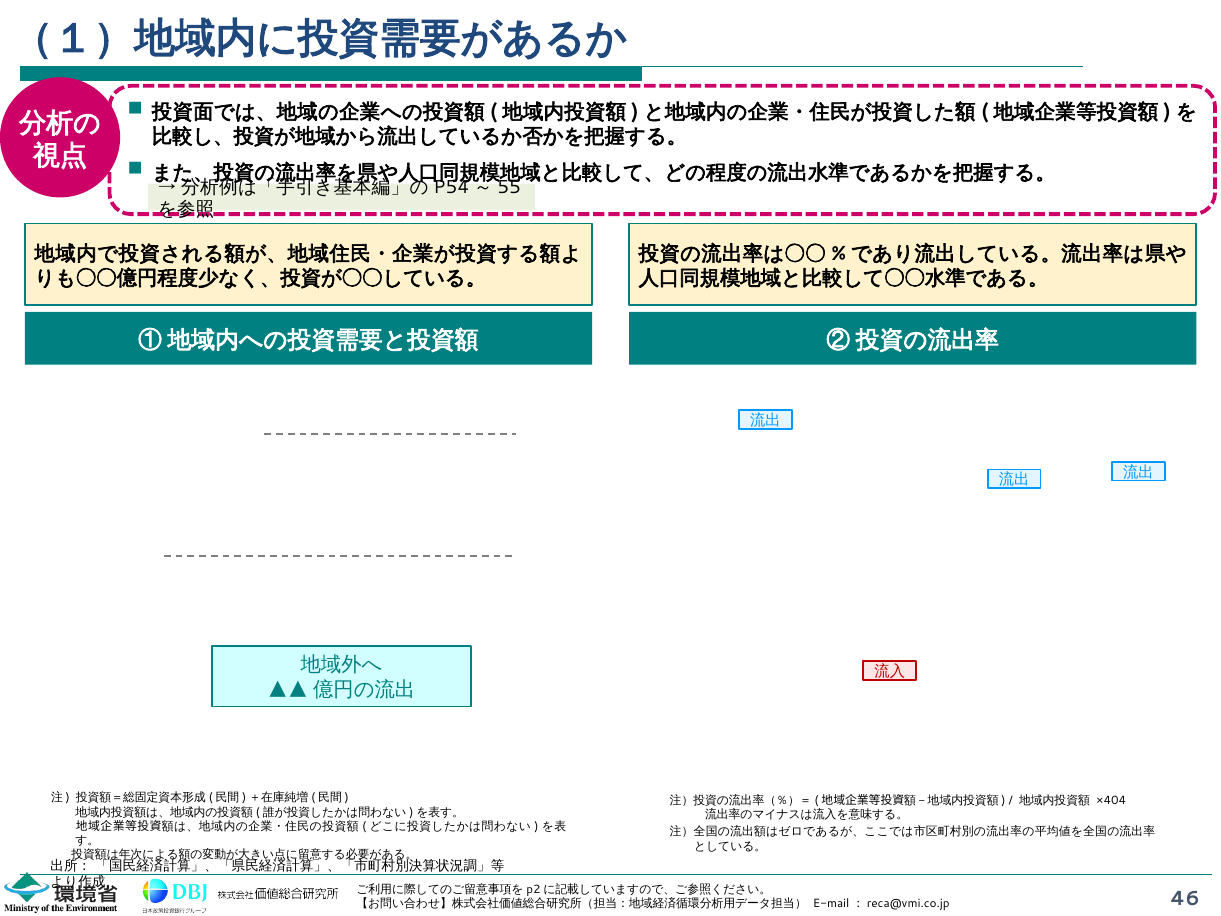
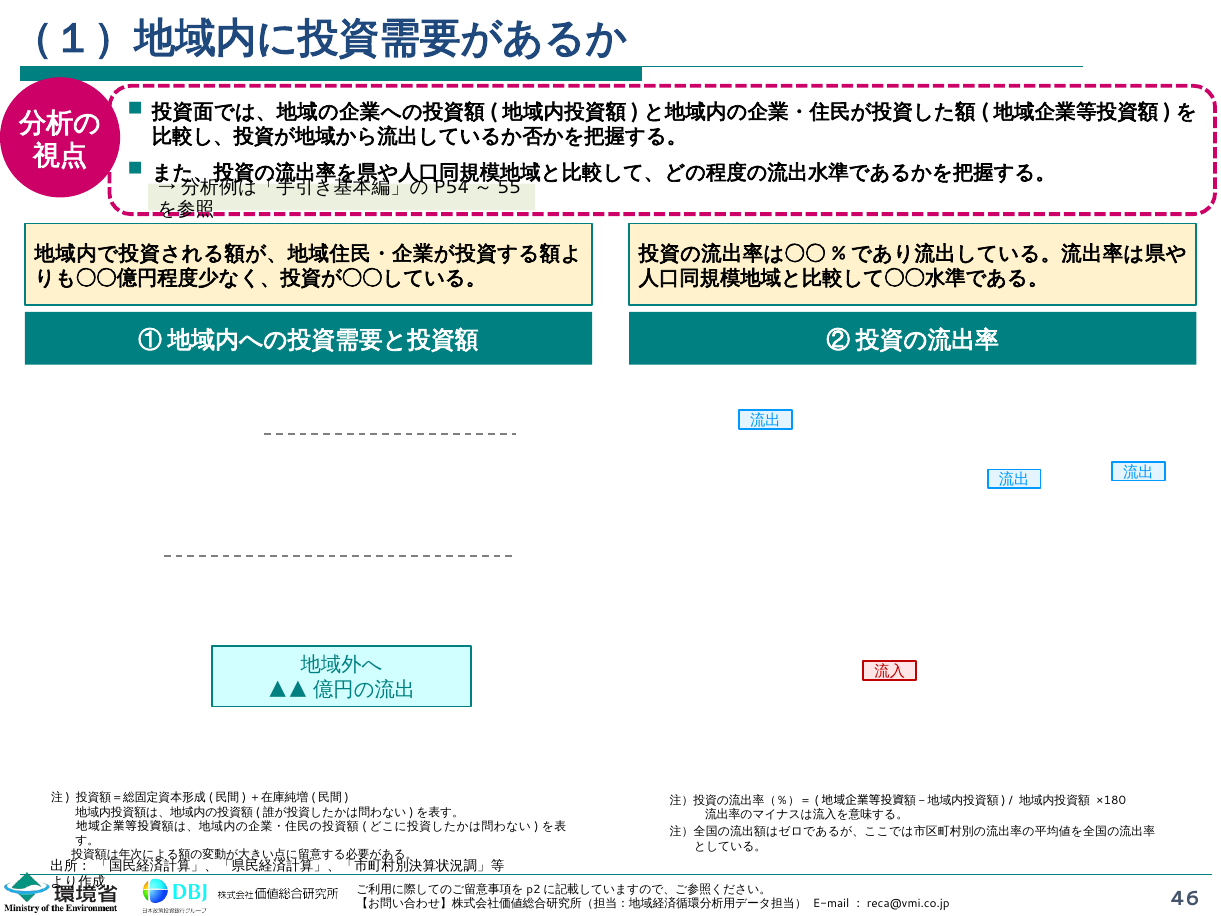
×404: ×404 -> ×180
